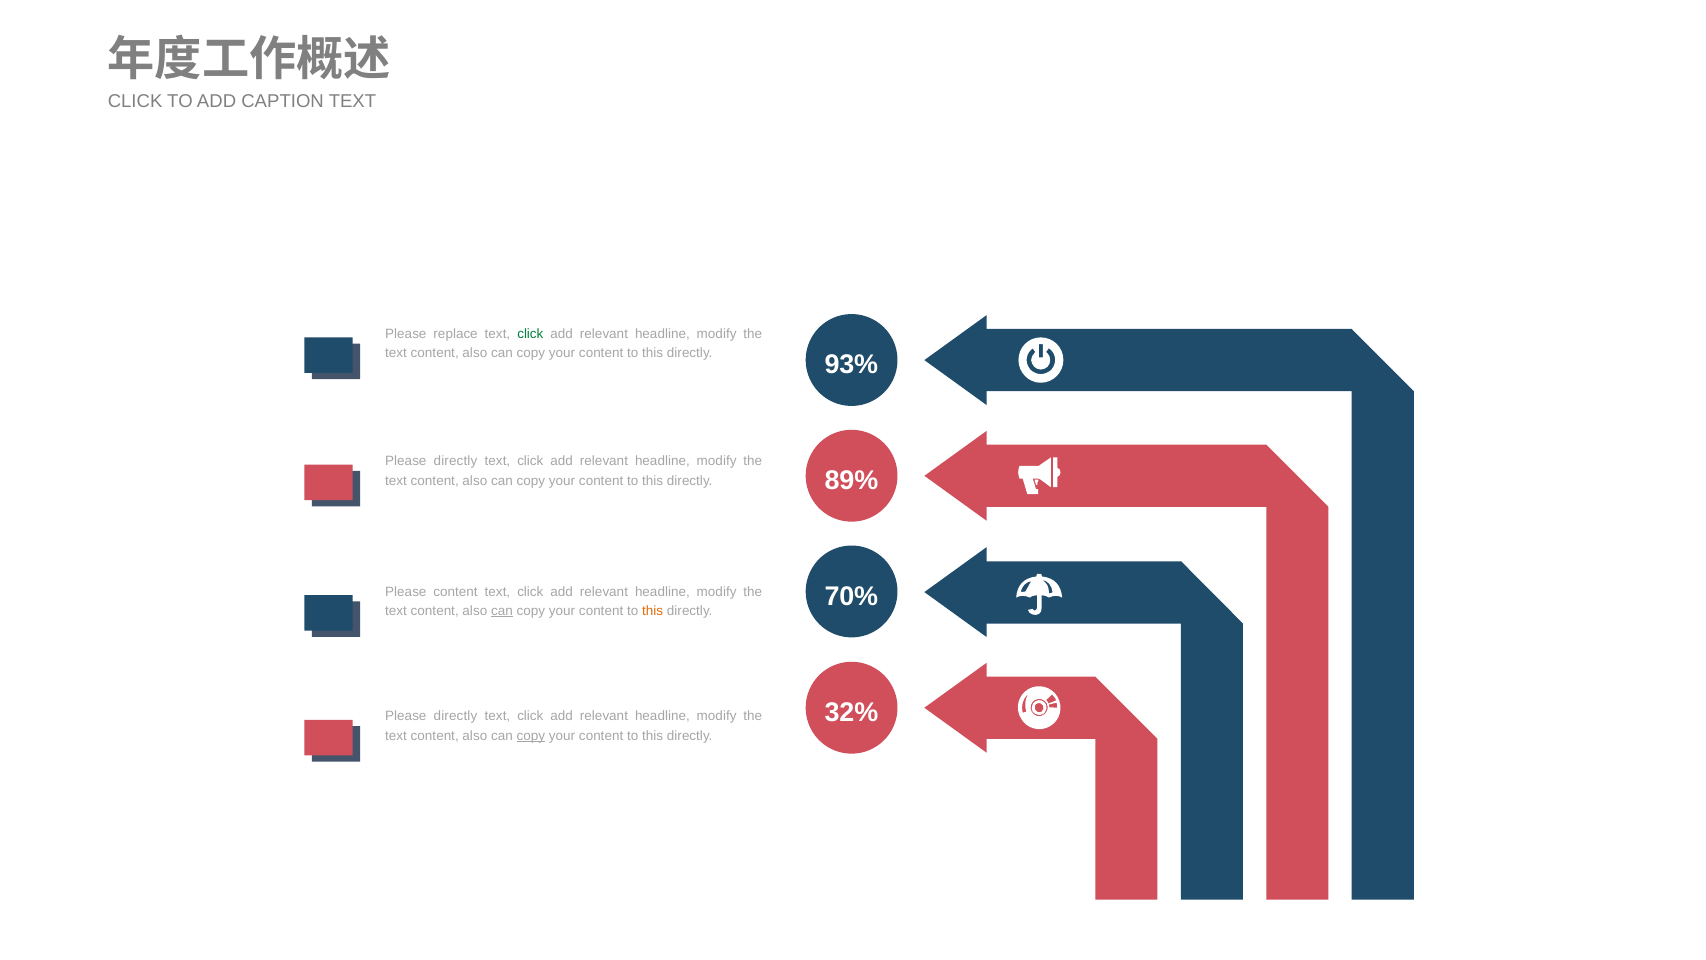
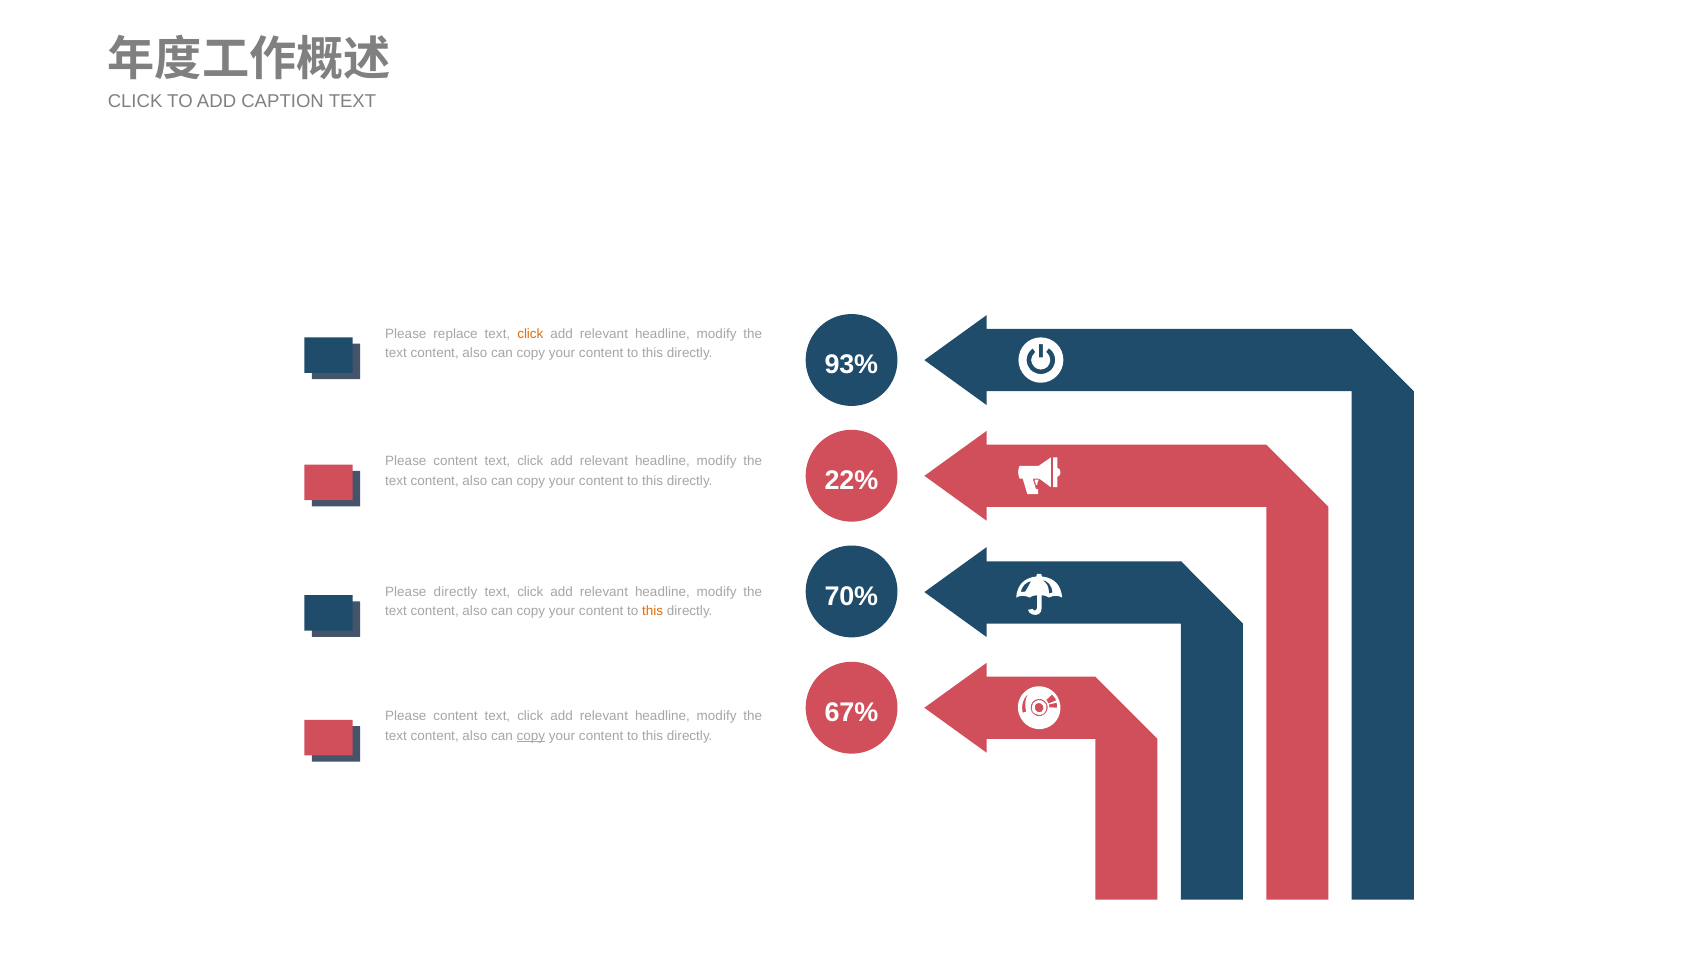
click at (530, 334) colour: green -> orange
directly at (456, 461): directly -> content
89%: 89% -> 22%
Please content: content -> directly
can at (502, 611) underline: present -> none
32%: 32% -> 67%
directly at (456, 716): directly -> content
